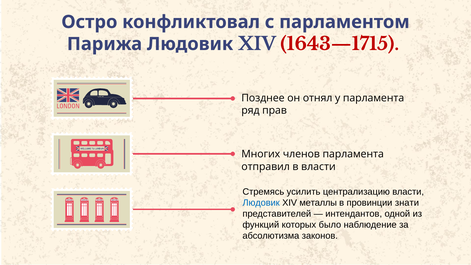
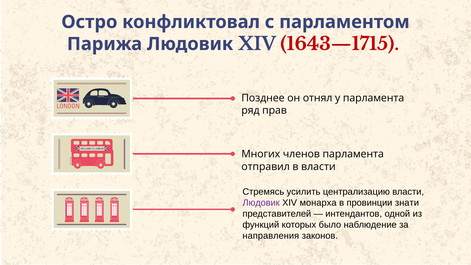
Людовик at (261, 203) colour: blue -> purple
металлы: металлы -> монарха
абсолютизма: абсолютизма -> направления
